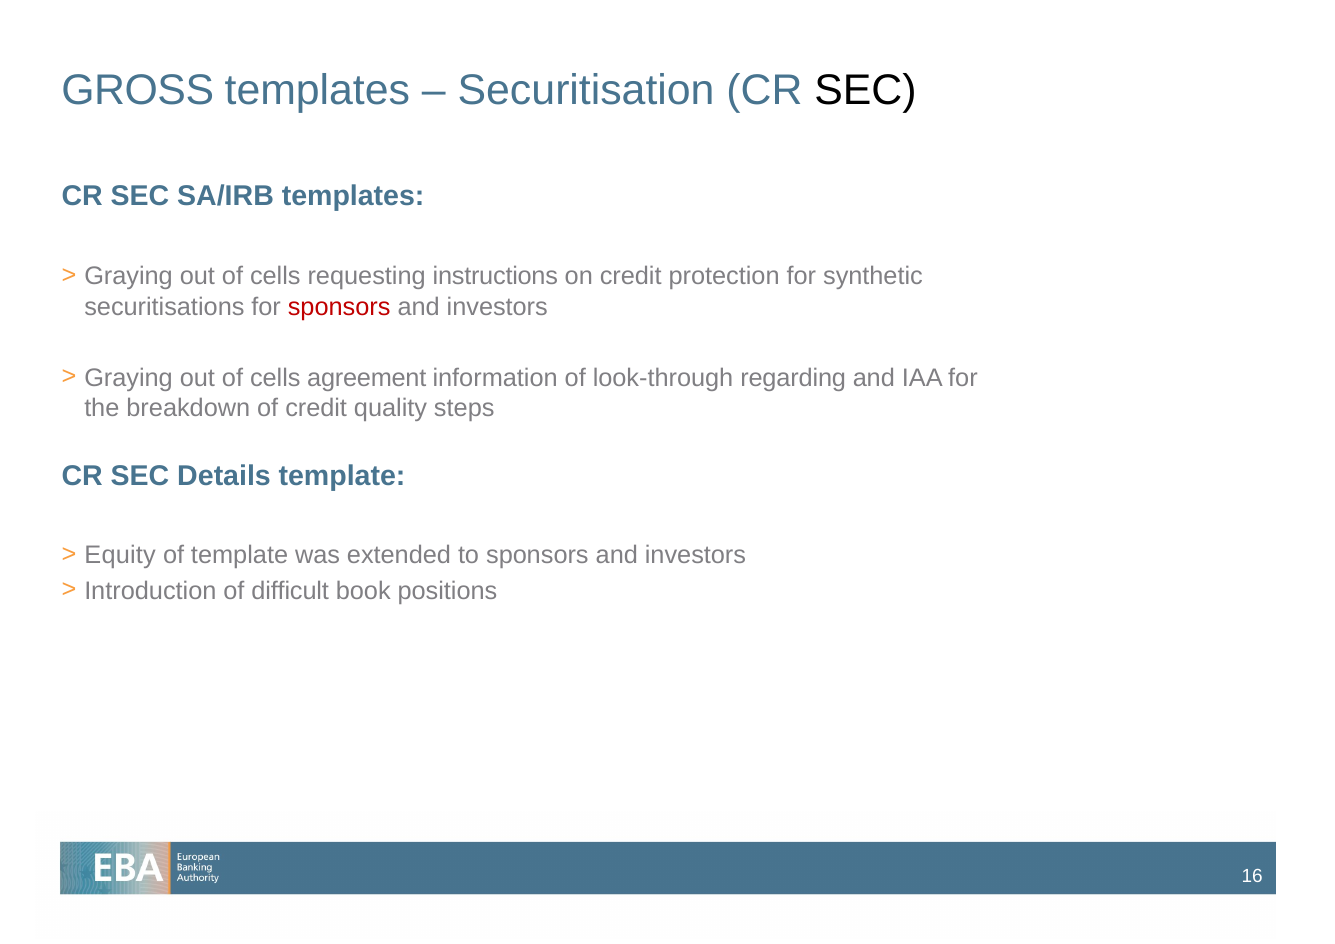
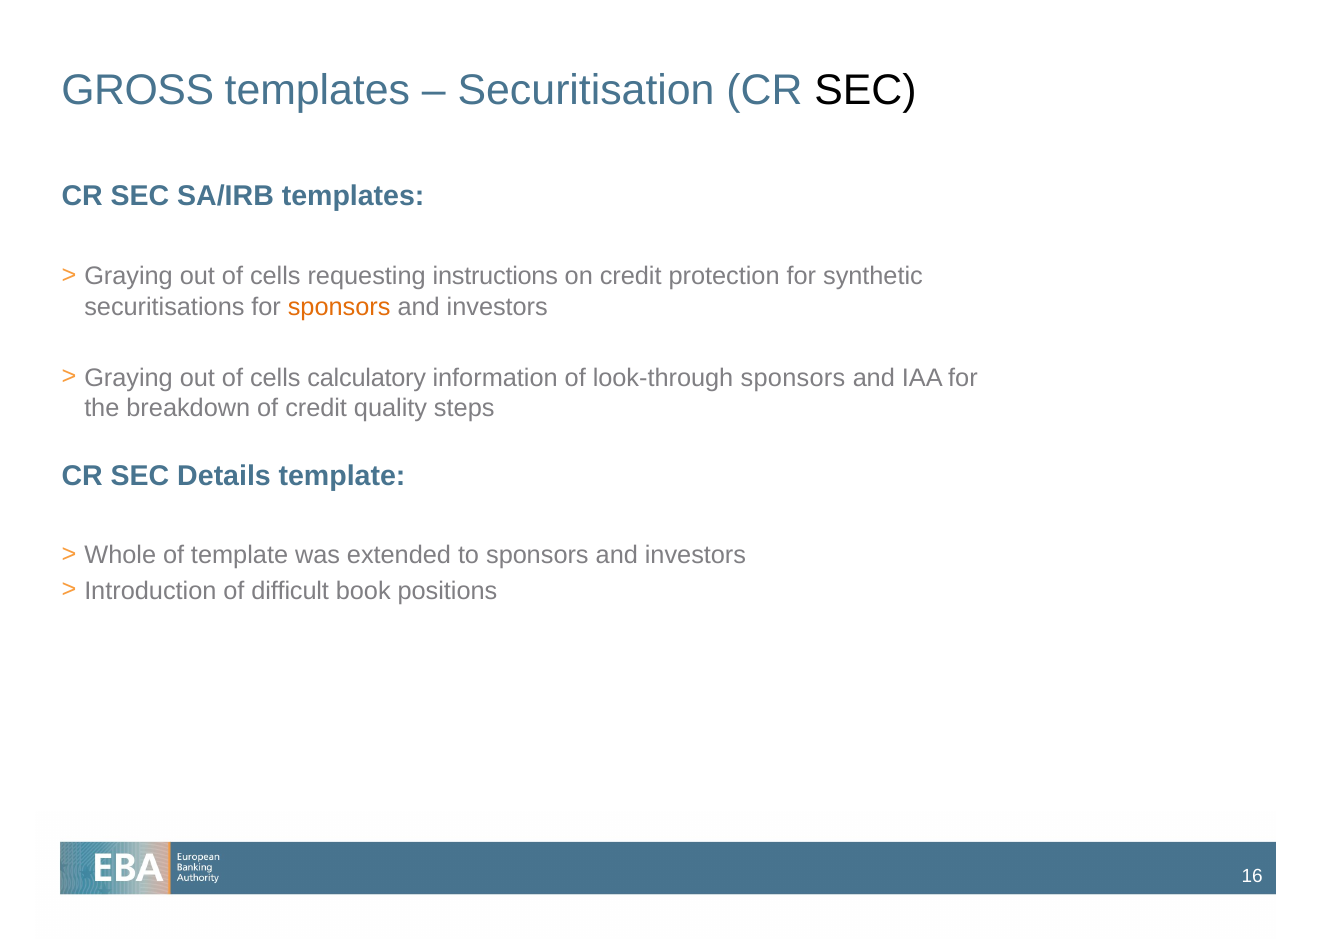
sponsors at (339, 307) colour: red -> orange
agreement: agreement -> calculatory
look-through regarding: regarding -> sponsors
Equity: Equity -> Whole
